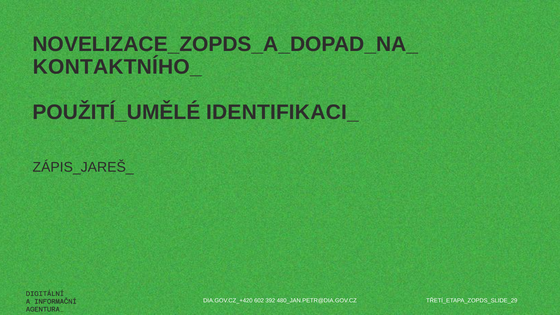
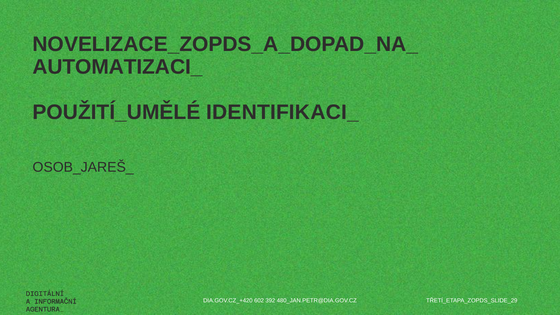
KONTAKTNÍHO_: KONTAKTNÍHO_ -> AUTOMATIZACI_
ZÁPIS_JAREŠ_: ZÁPIS_JAREŠ_ -> OSOB_JAREŠ_
